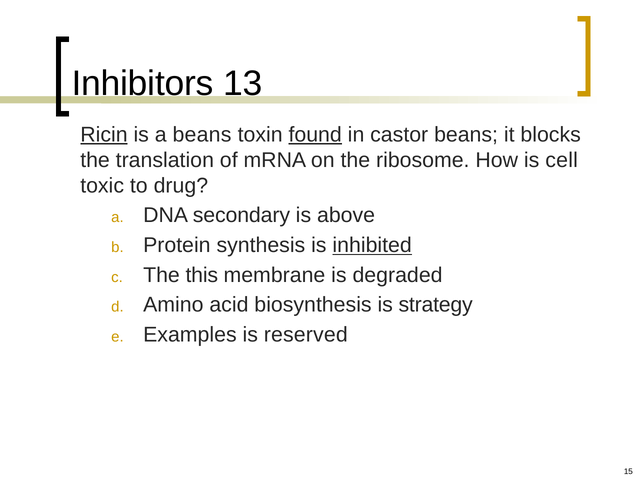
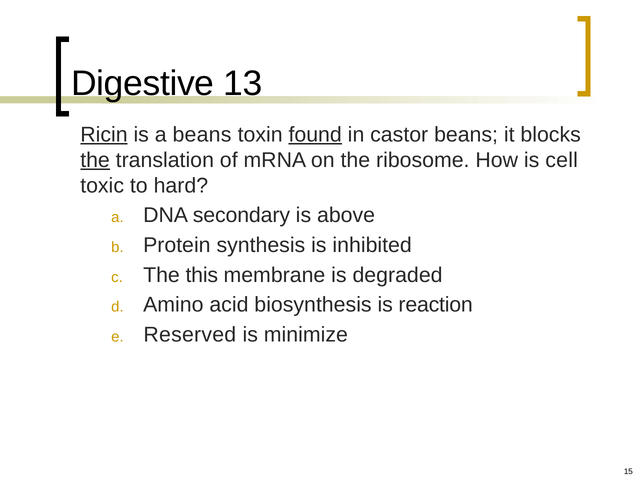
Inhibitors: Inhibitors -> Digestive
the at (95, 160) underline: none -> present
drug: drug -> hard
inhibited underline: present -> none
strategy: strategy -> reaction
Examples: Examples -> Reserved
reserved: reserved -> minimize
